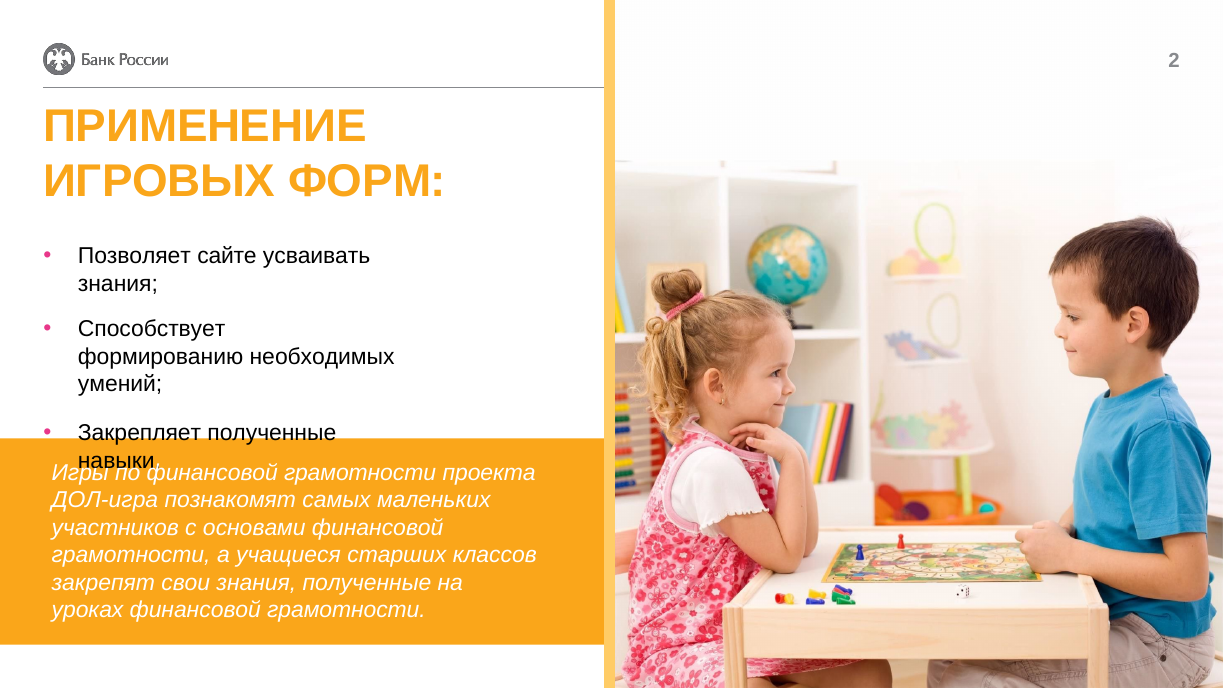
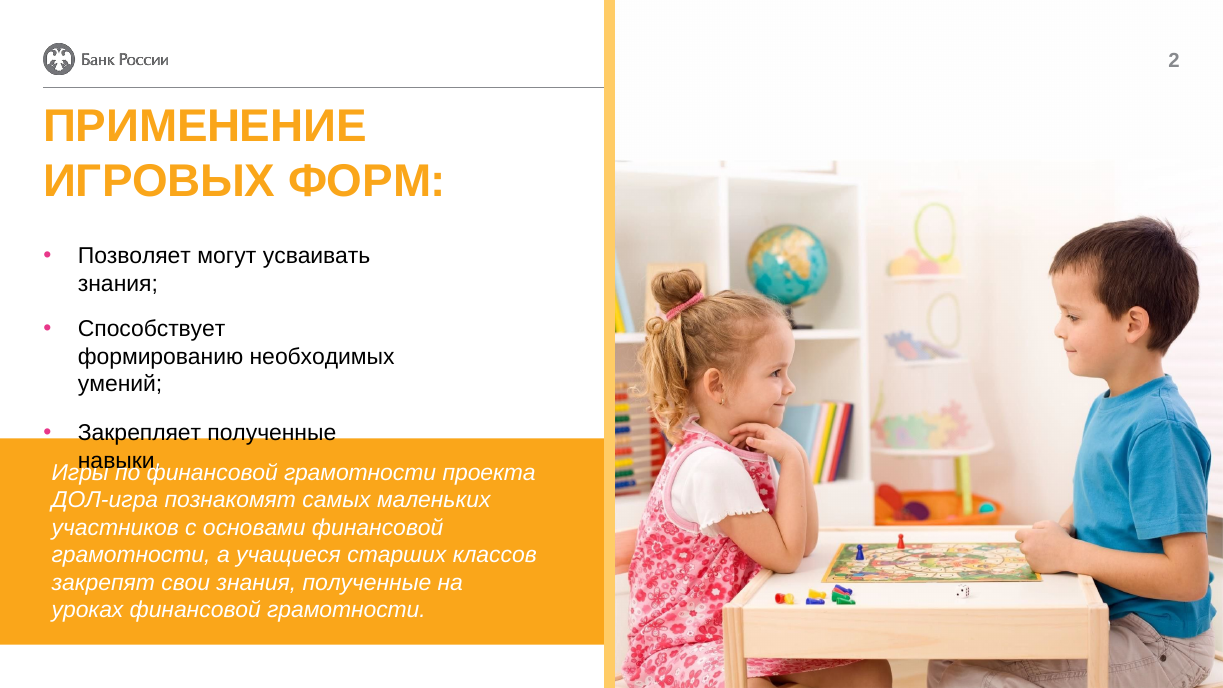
сайте: сайте -> могут
